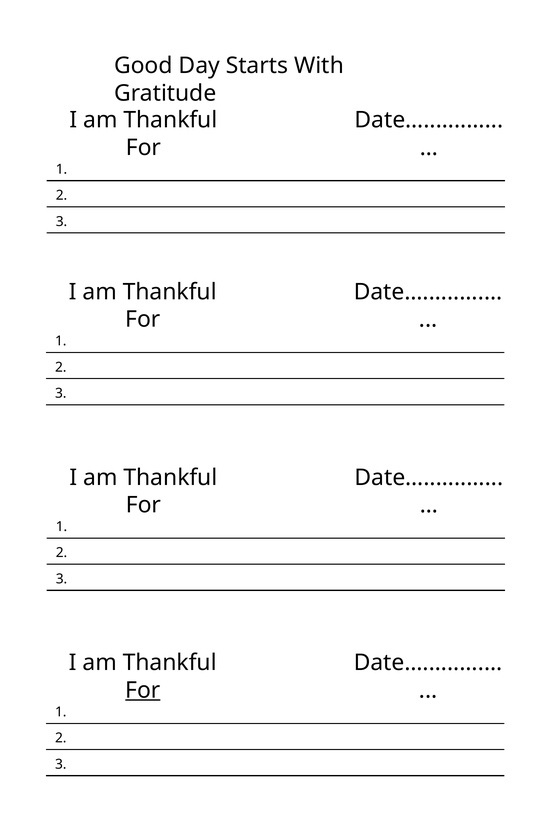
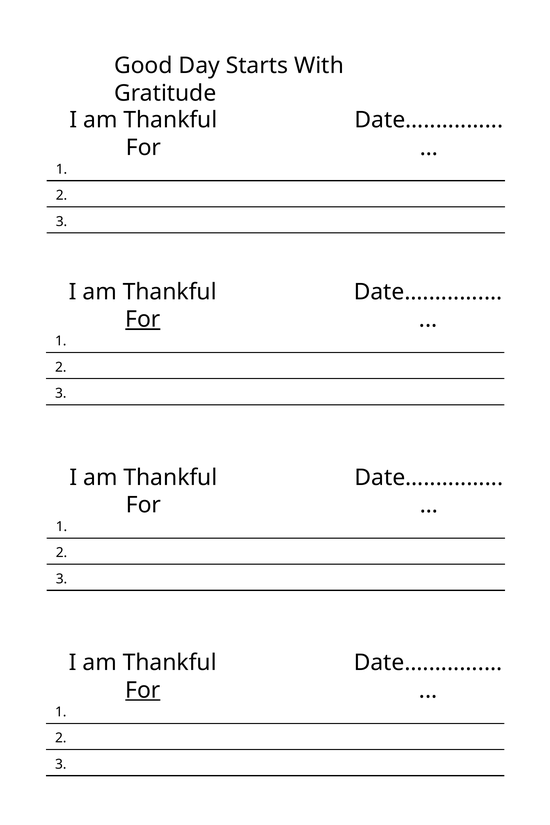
For at (143, 319) underline: none -> present
